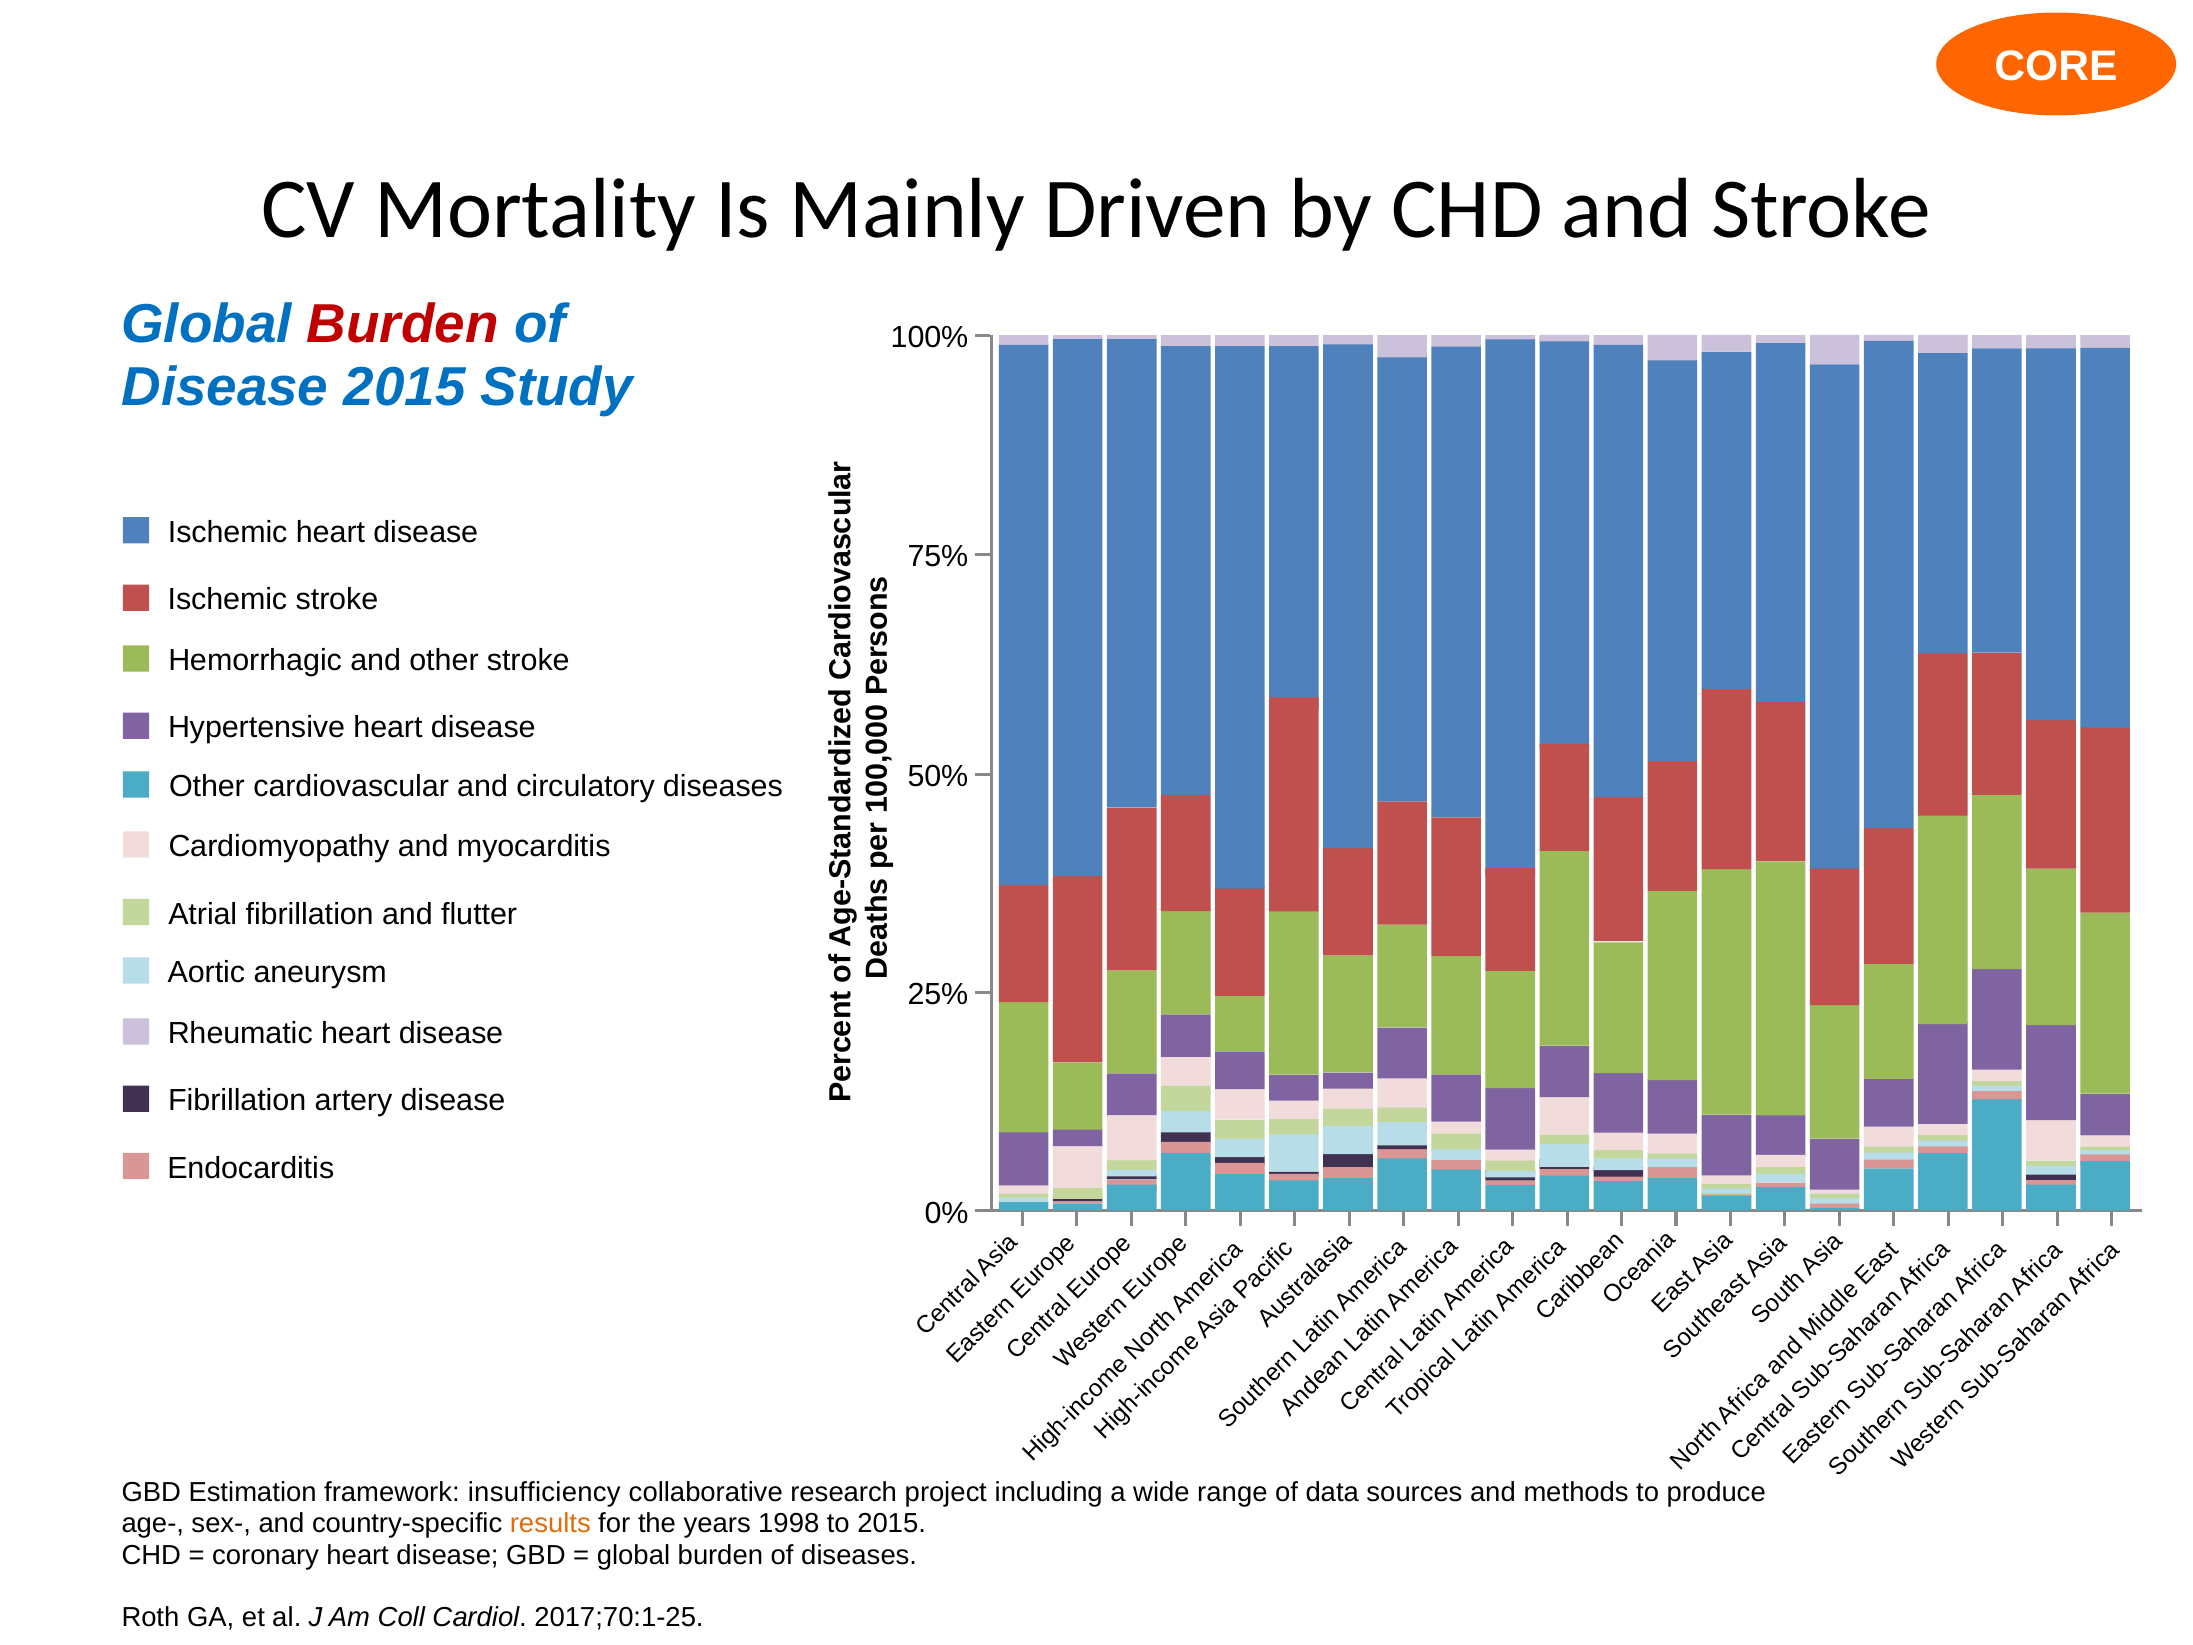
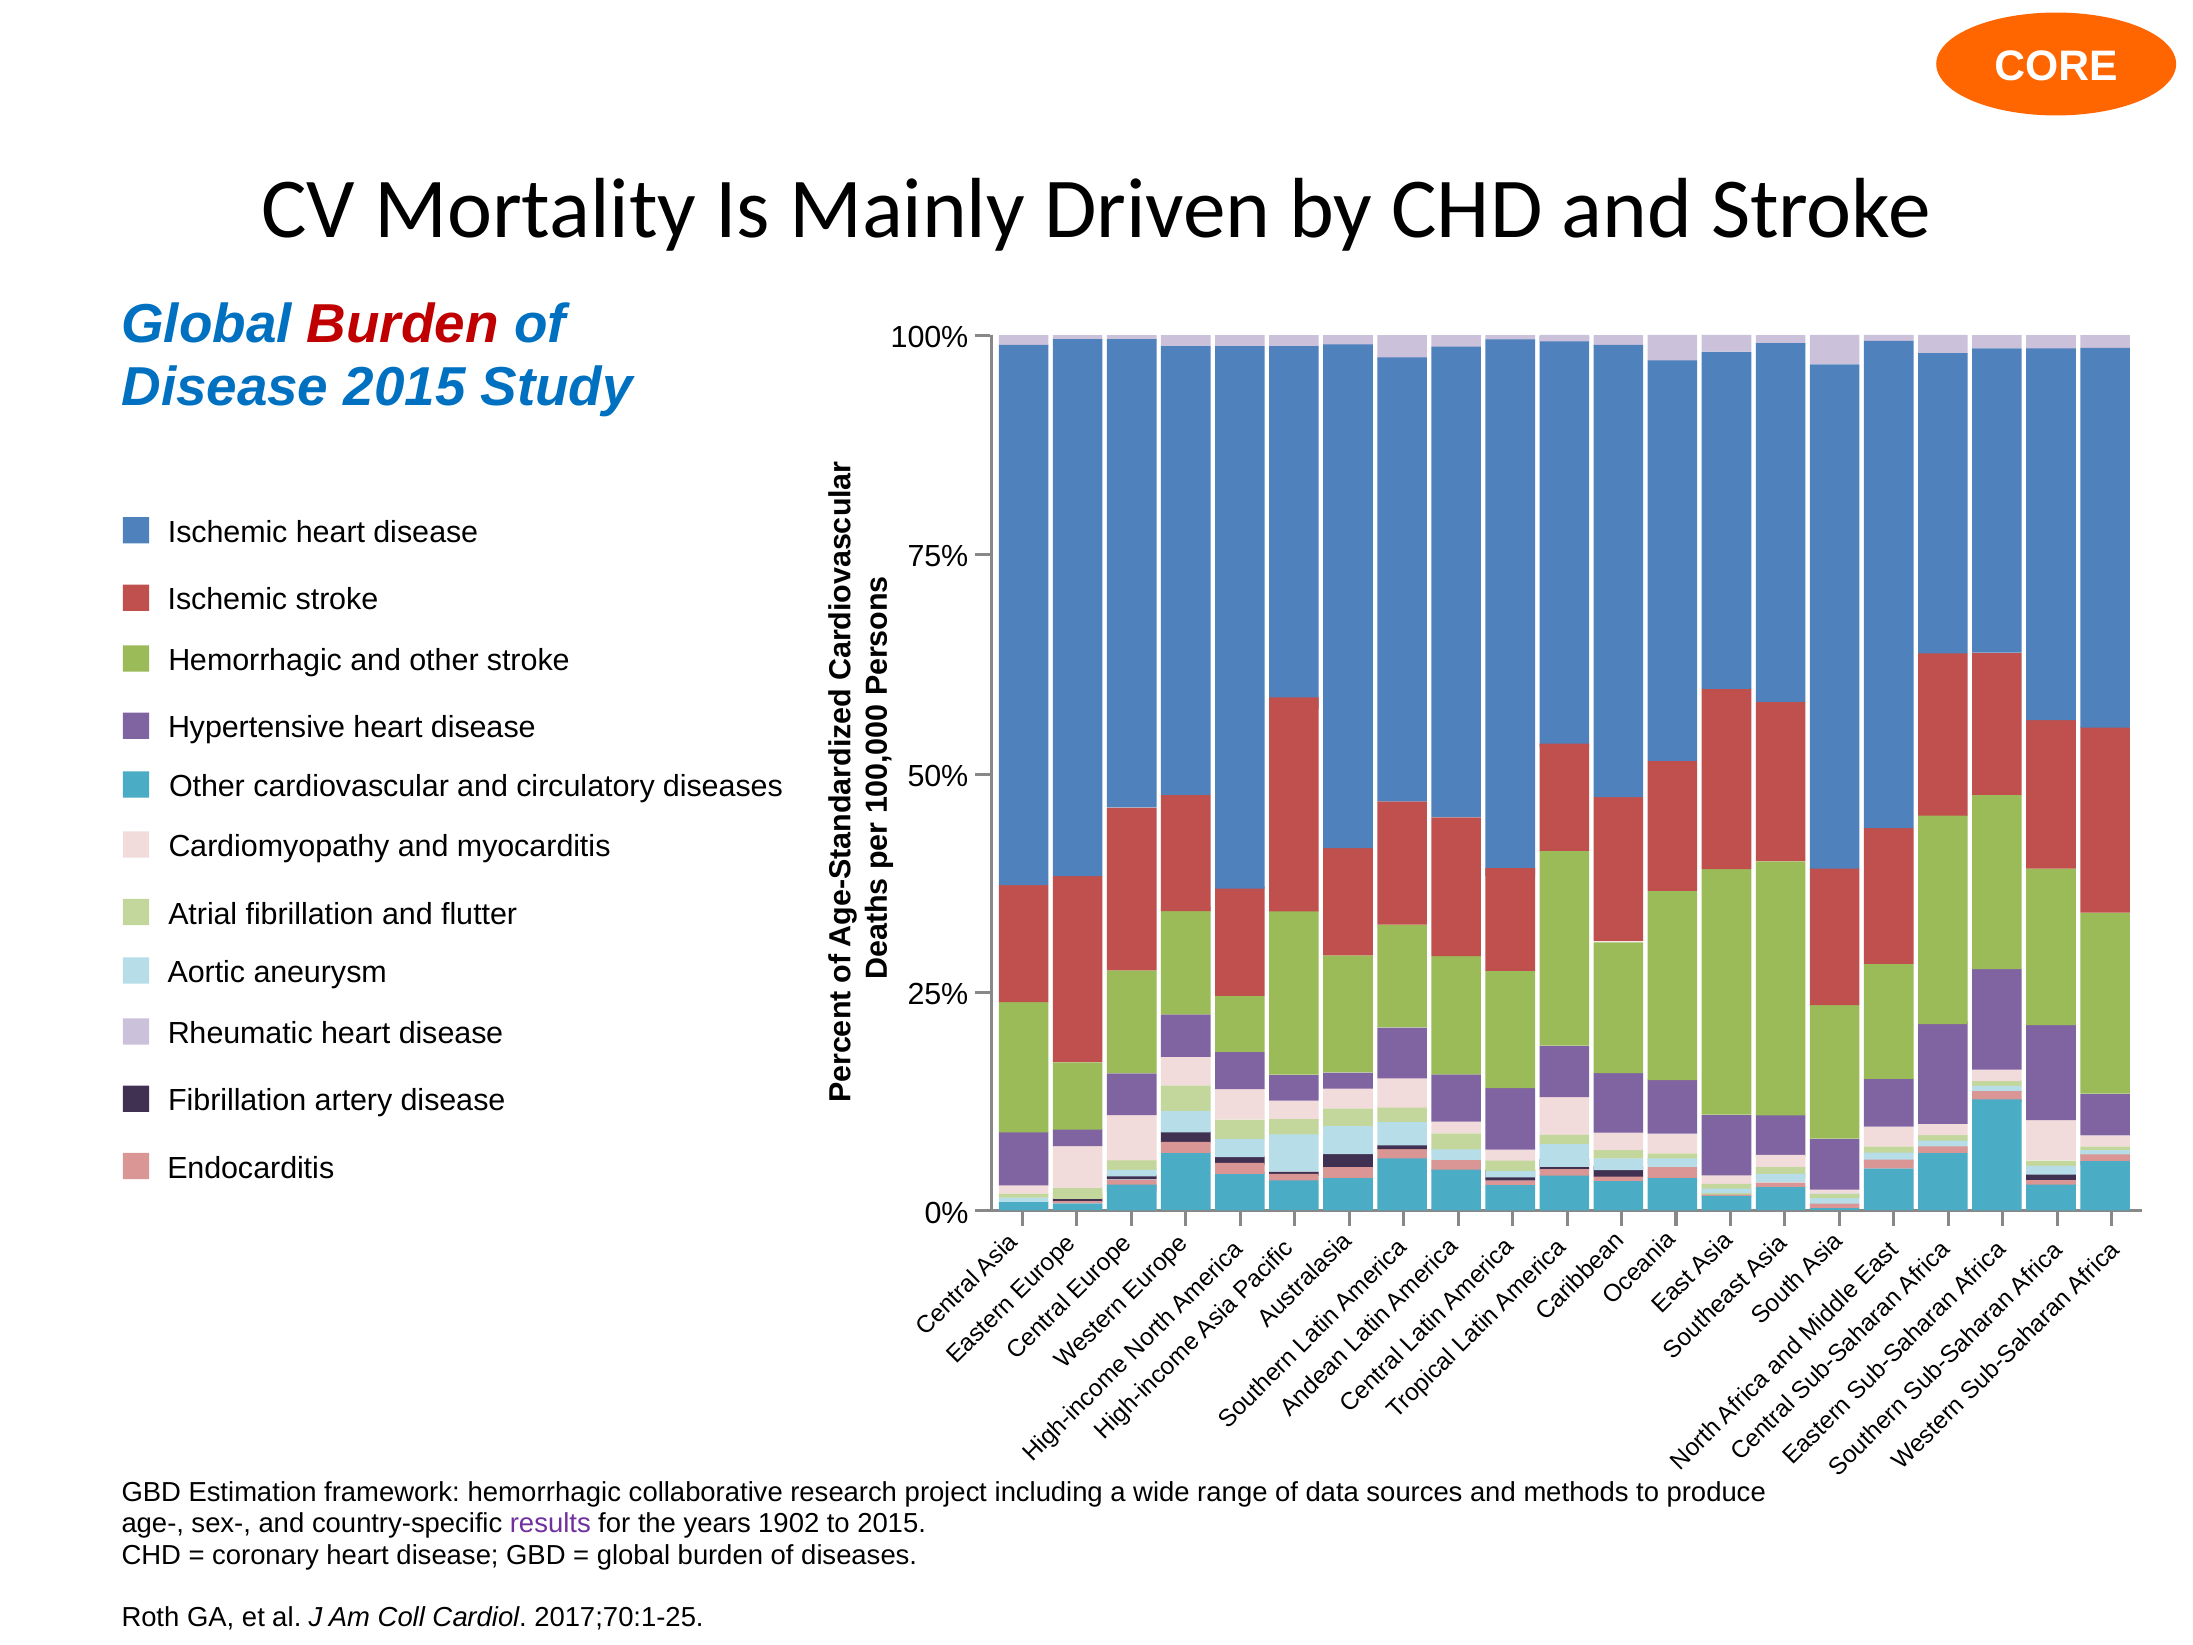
framework insufficiency: insufficiency -> hemorrhagic
results colour: orange -> purple
1998: 1998 -> 1902
